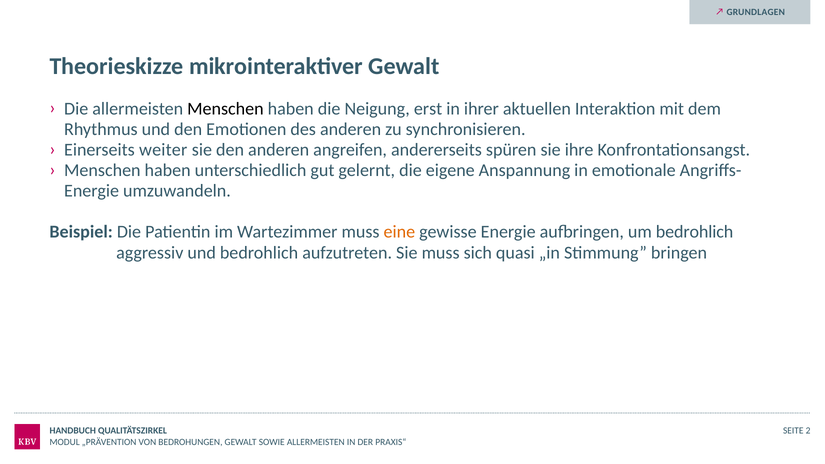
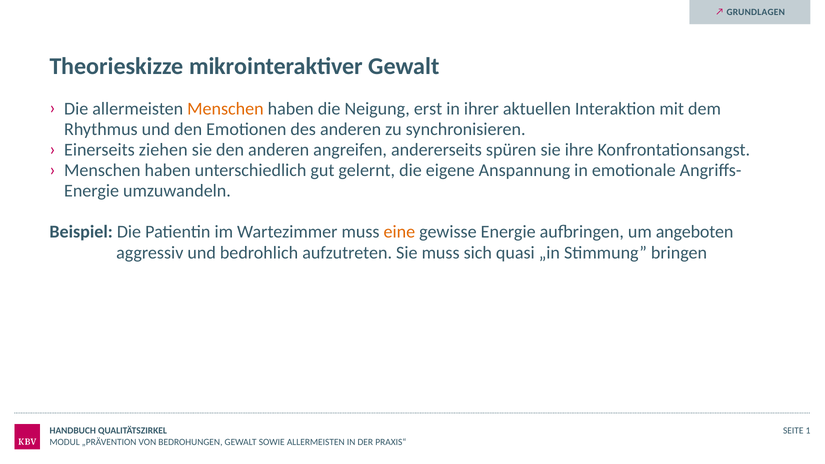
Menschen at (225, 109) colour: black -> orange
weiter: weiter -> ziehen
um bedrohlich: bedrohlich -> angeboten
2: 2 -> 1
